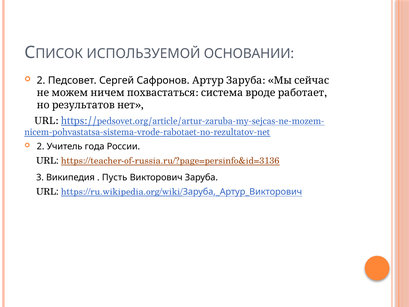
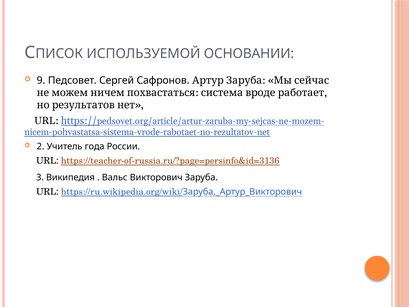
2 at (41, 80): 2 -> 9
Пусть: Пусть -> Вальс
